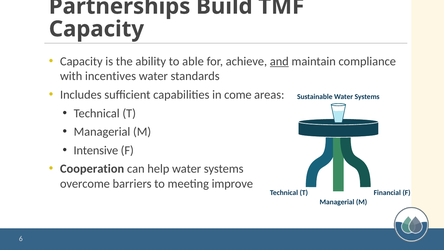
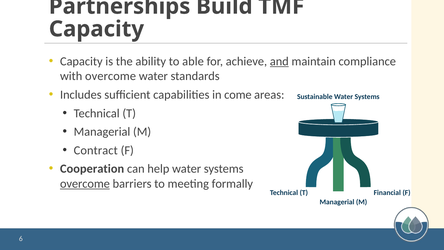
with incentives: incentives -> overcome
Intensive: Intensive -> Contract
overcome at (85, 184) underline: none -> present
improve: improve -> formally
